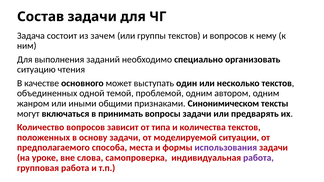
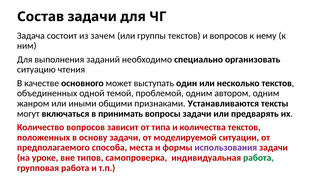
Синонимическом: Синонимическом -> Устанавливаются
слова: слова -> типов
работа at (258, 158) colour: purple -> green
